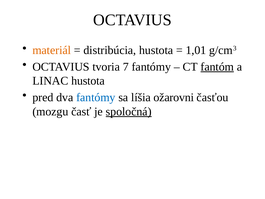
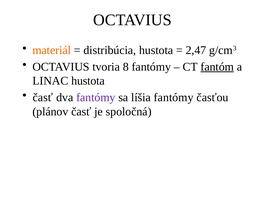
1,01: 1,01 -> 2,47
7: 7 -> 8
pred at (43, 97): pred -> časť
fantómy at (96, 97) colour: blue -> purple
líšia ožarovni: ožarovni -> fantómy
mozgu: mozgu -> plánov
spoločná underline: present -> none
